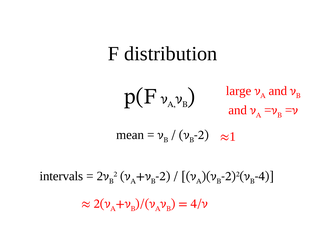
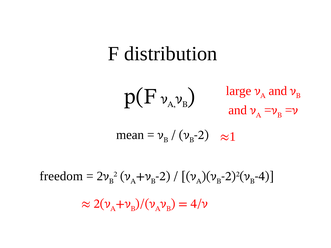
intervals: intervals -> freedom
